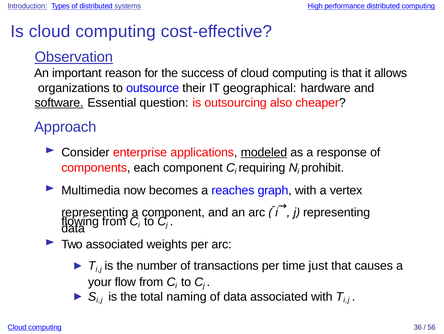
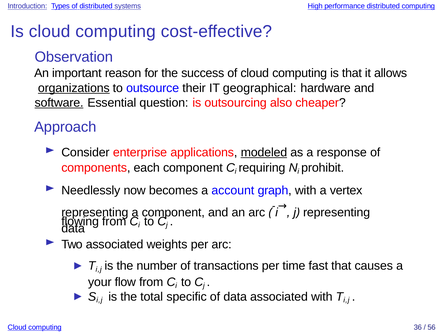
Observation underline: present -> none
organizations underline: none -> present
Multimedia: Multimedia -> Needlessly
reaches: reaches -> account
just: just -> fast
naming: naming -> specific
